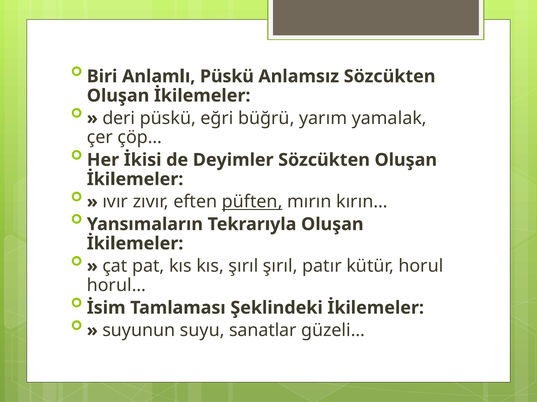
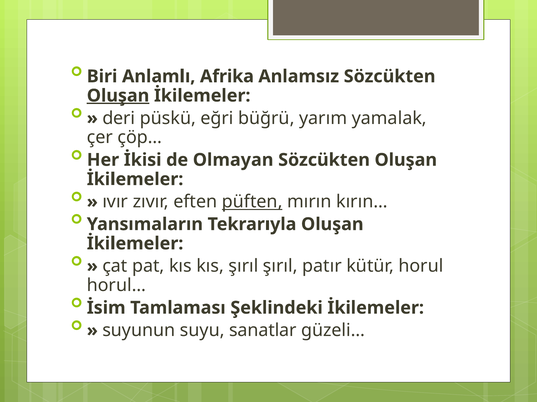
Anlamlı Püskü: Püskü -> Afrika
Oluşan at (118, 96) underline: none -> present
Deyimler: Deyimler -> Olmayan
